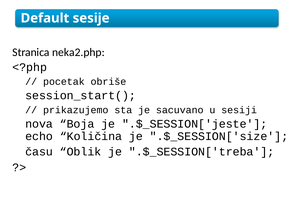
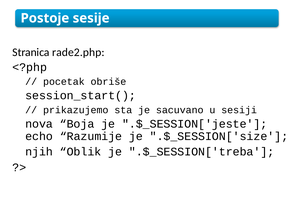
Default: Default -> Postoje
neka2.php: neka2.php -> rade2.php
Količina: Količina -> Razumije
času: času -> njih
